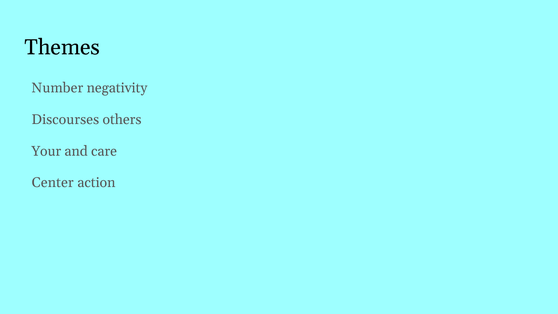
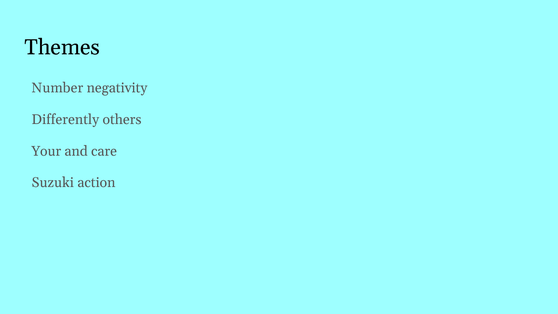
Discourses: Discourses -> Differently
Center: Center -> Suzuki
